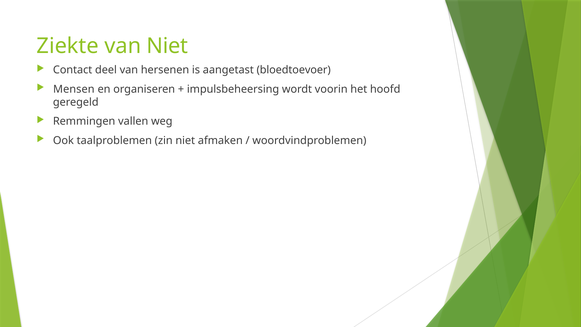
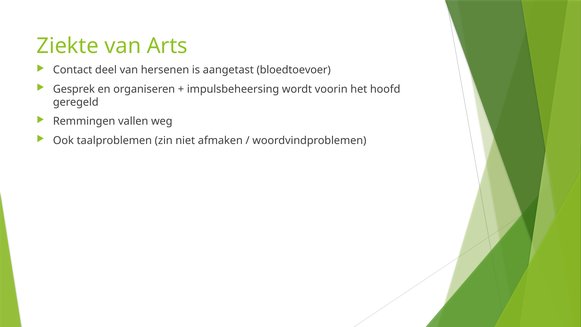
van Niet: Niet -> Arts
Mensen: Mensen -> Gesprek
